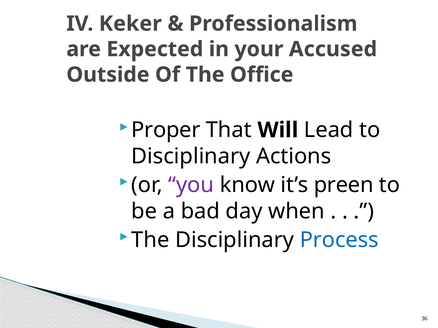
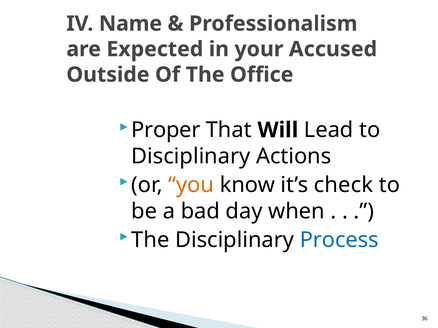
Keker: Keker -> Name
you colour: purple -> orange
preen: preen -> check
